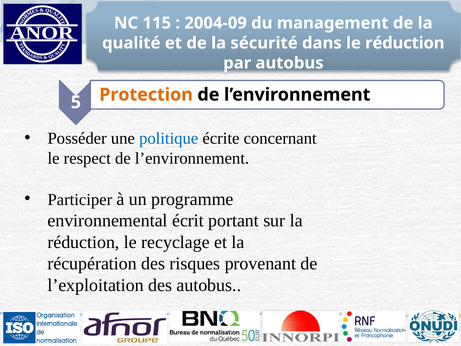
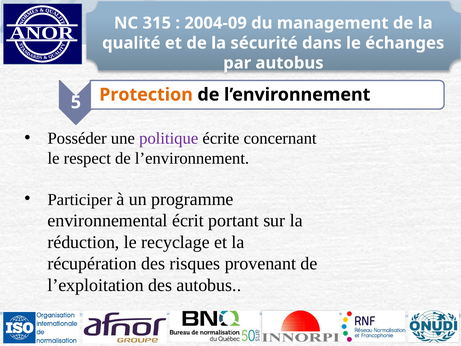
115: 115 -> 315
le réduction: réduction -> échanges
politique colour: blue -> purple
